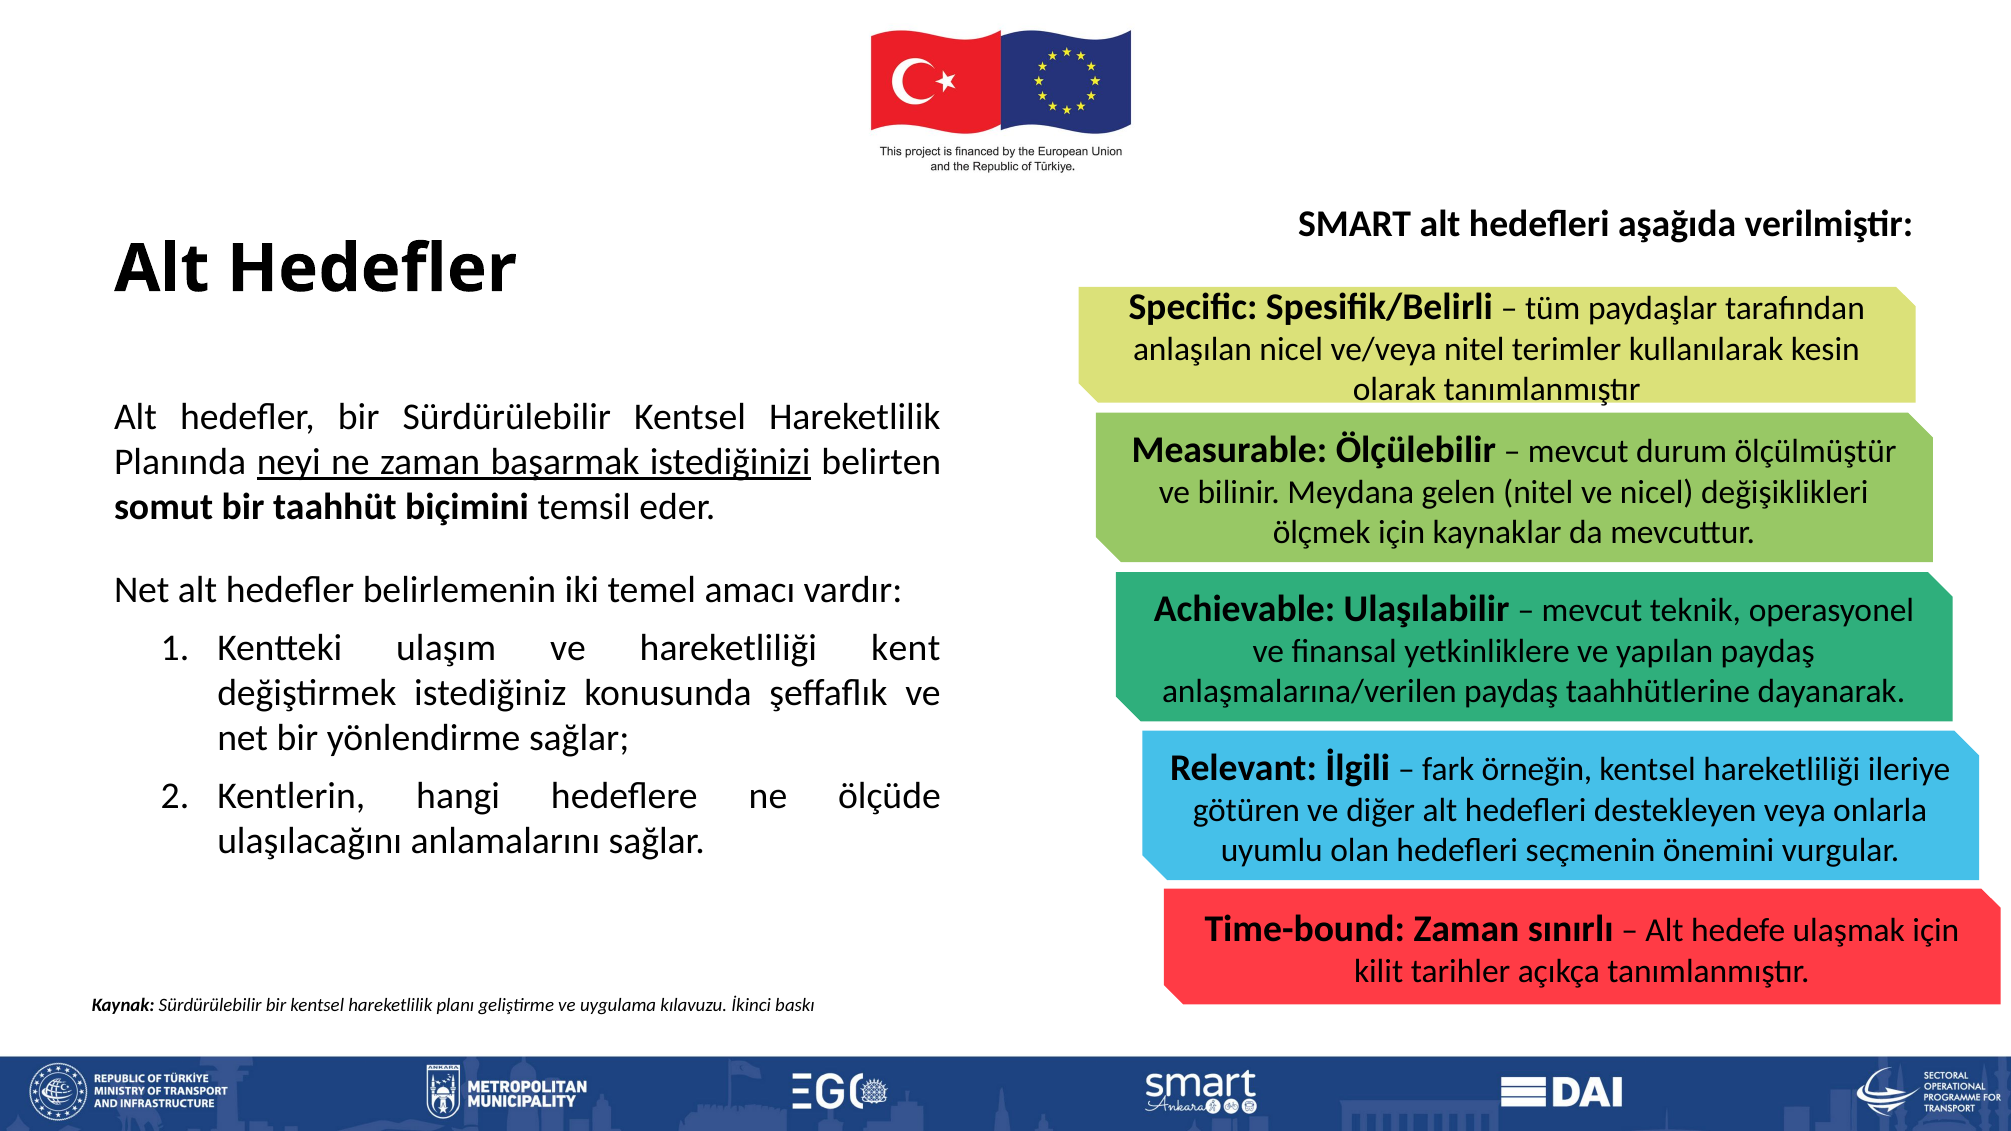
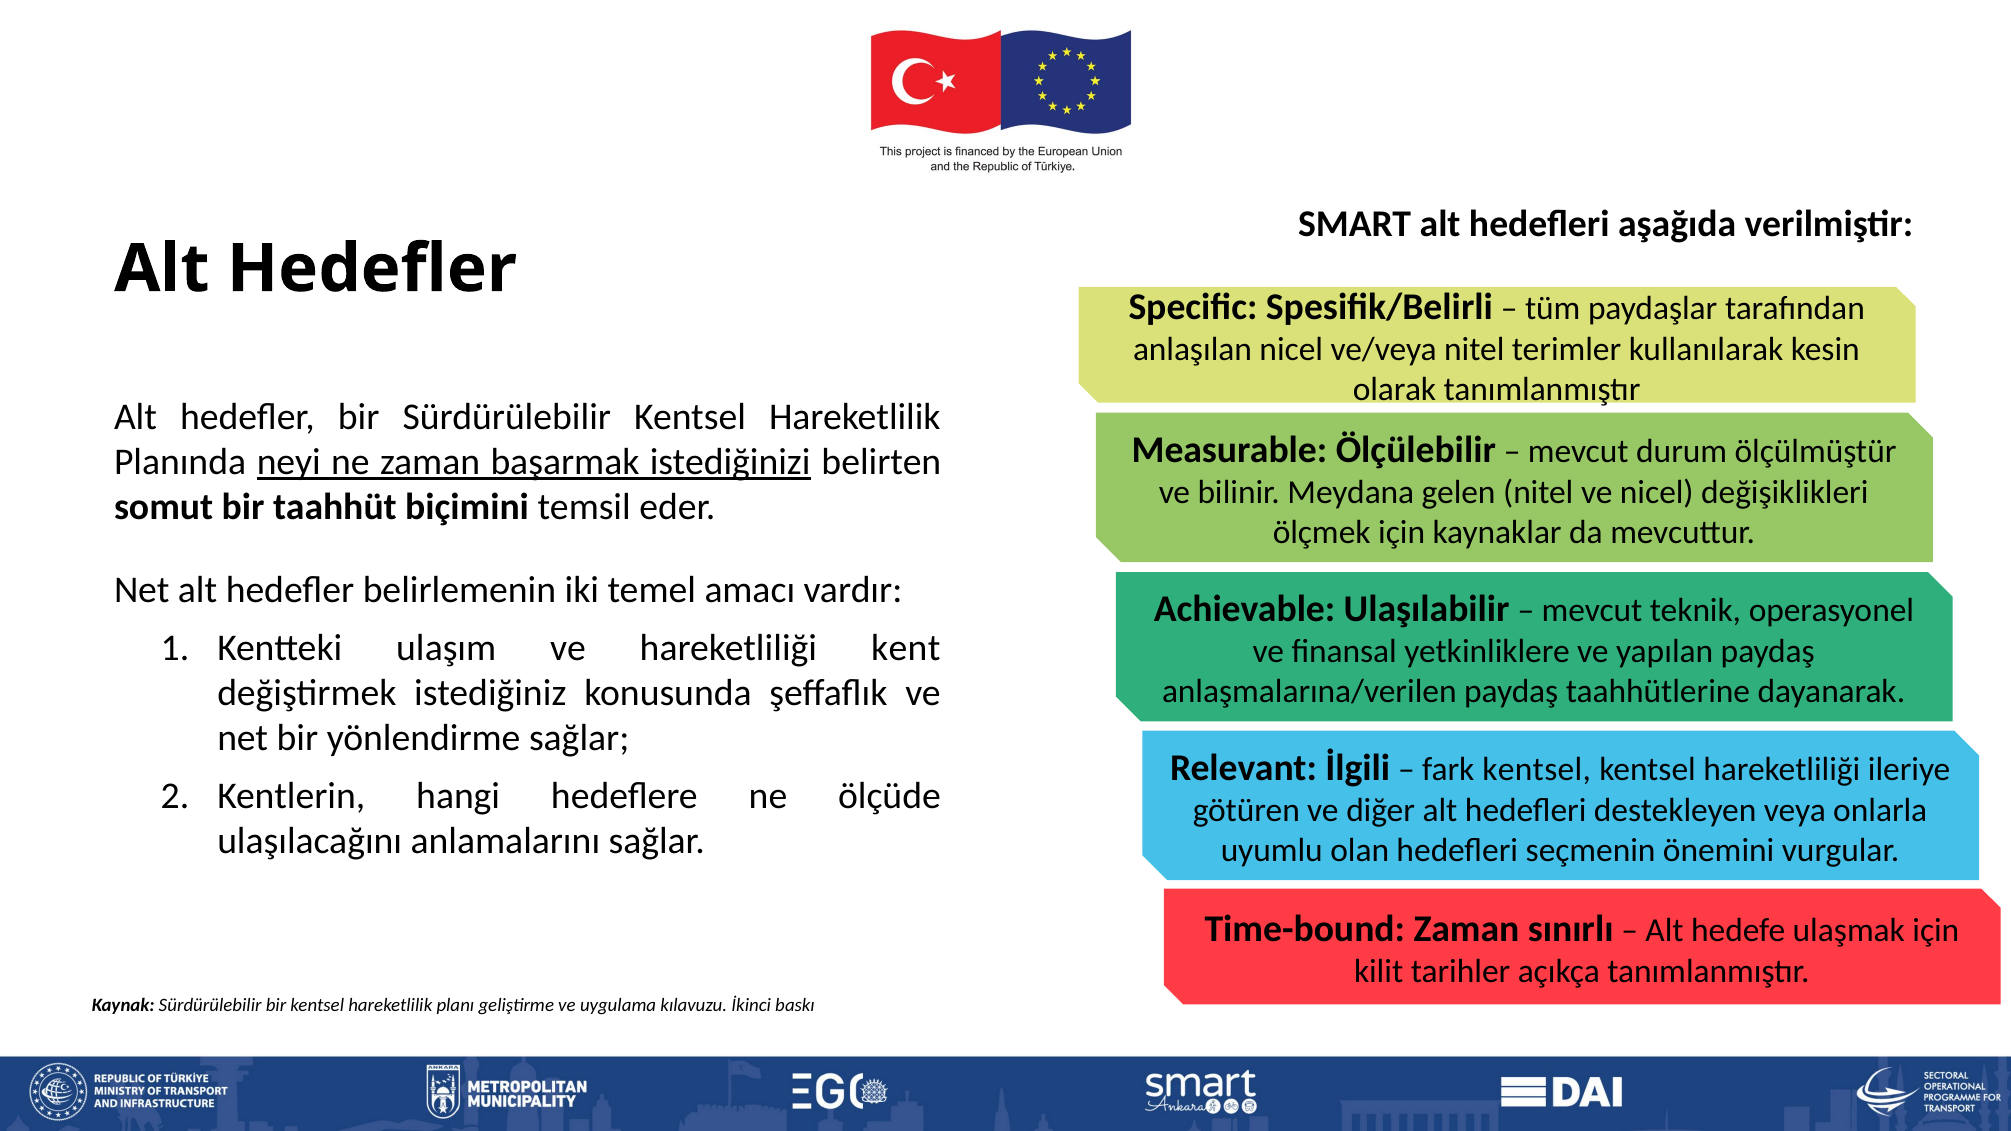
fark örneğin: örneğin -> kentsel
